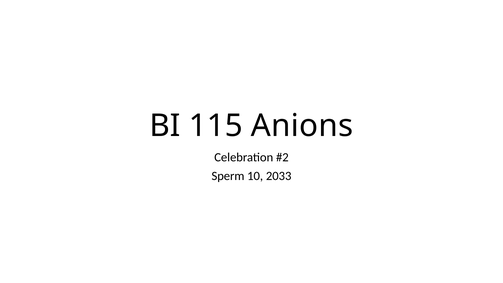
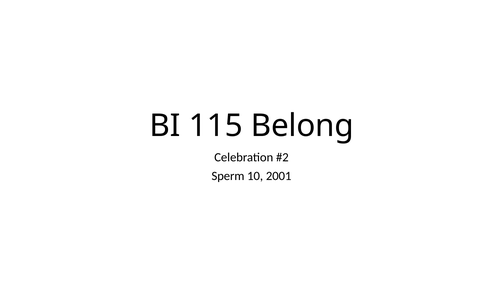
Anions: Anions -> Belong
2033: 2033 -> 2001
